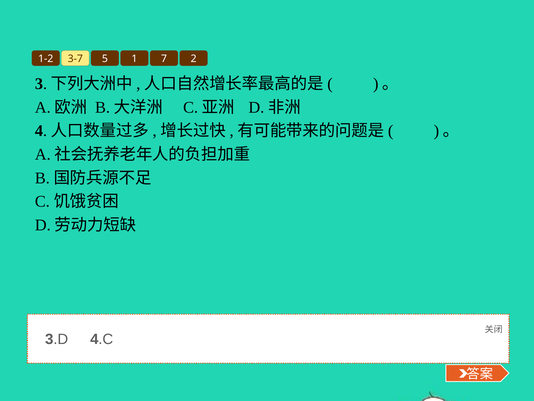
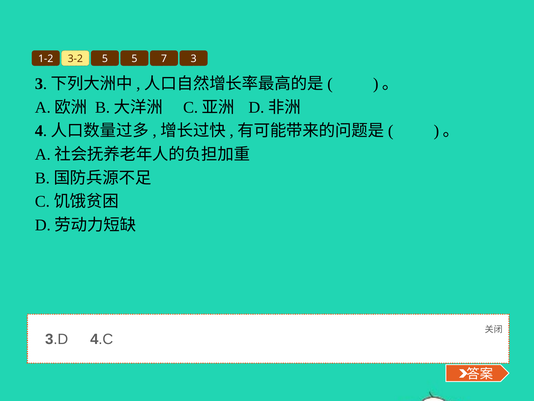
3-7: 3-7 -> 3-2
5 1: 1 -> 5
2: 2 -> 3
